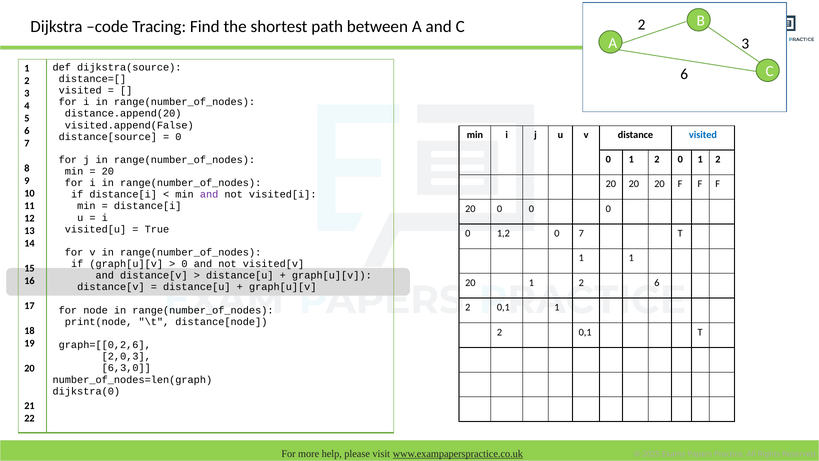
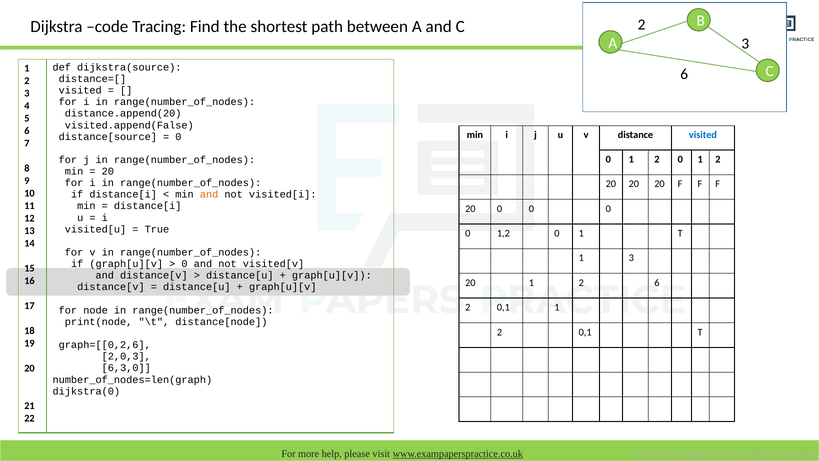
and at (209, 194) colour: purple -> orange
1,2 0 7: 7 -> 1
1 1: 1 -> 3
